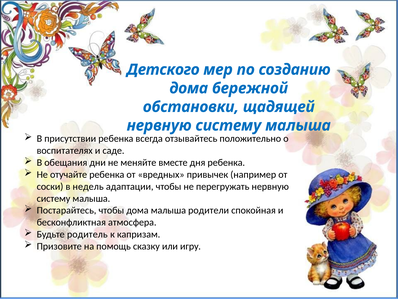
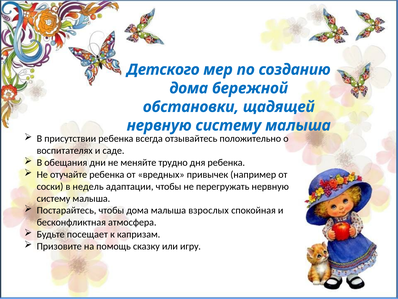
вместе: вместе -> трудно
родители: родители -> взрослых
родитель: родитель -> посещает
